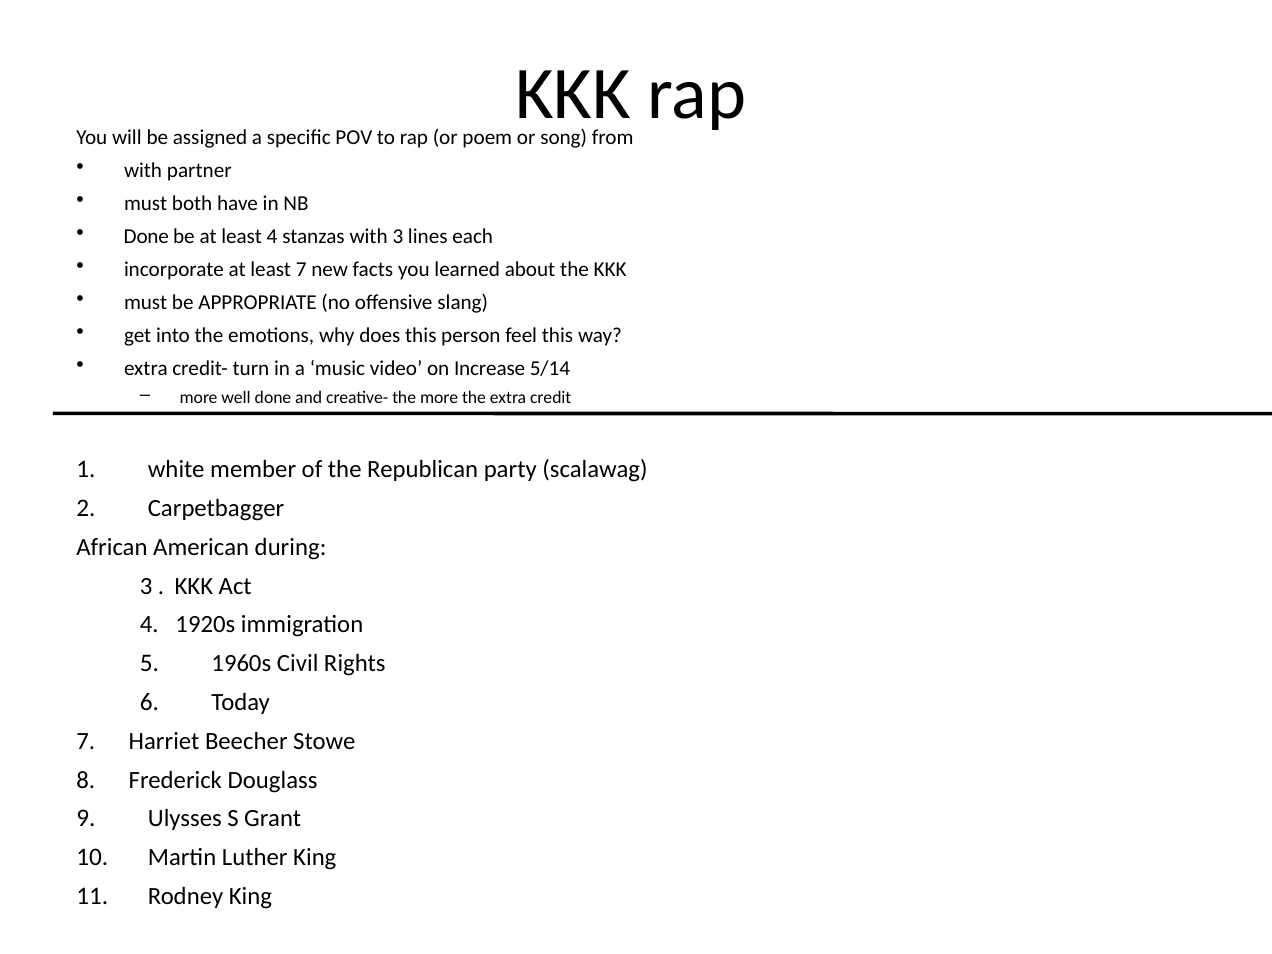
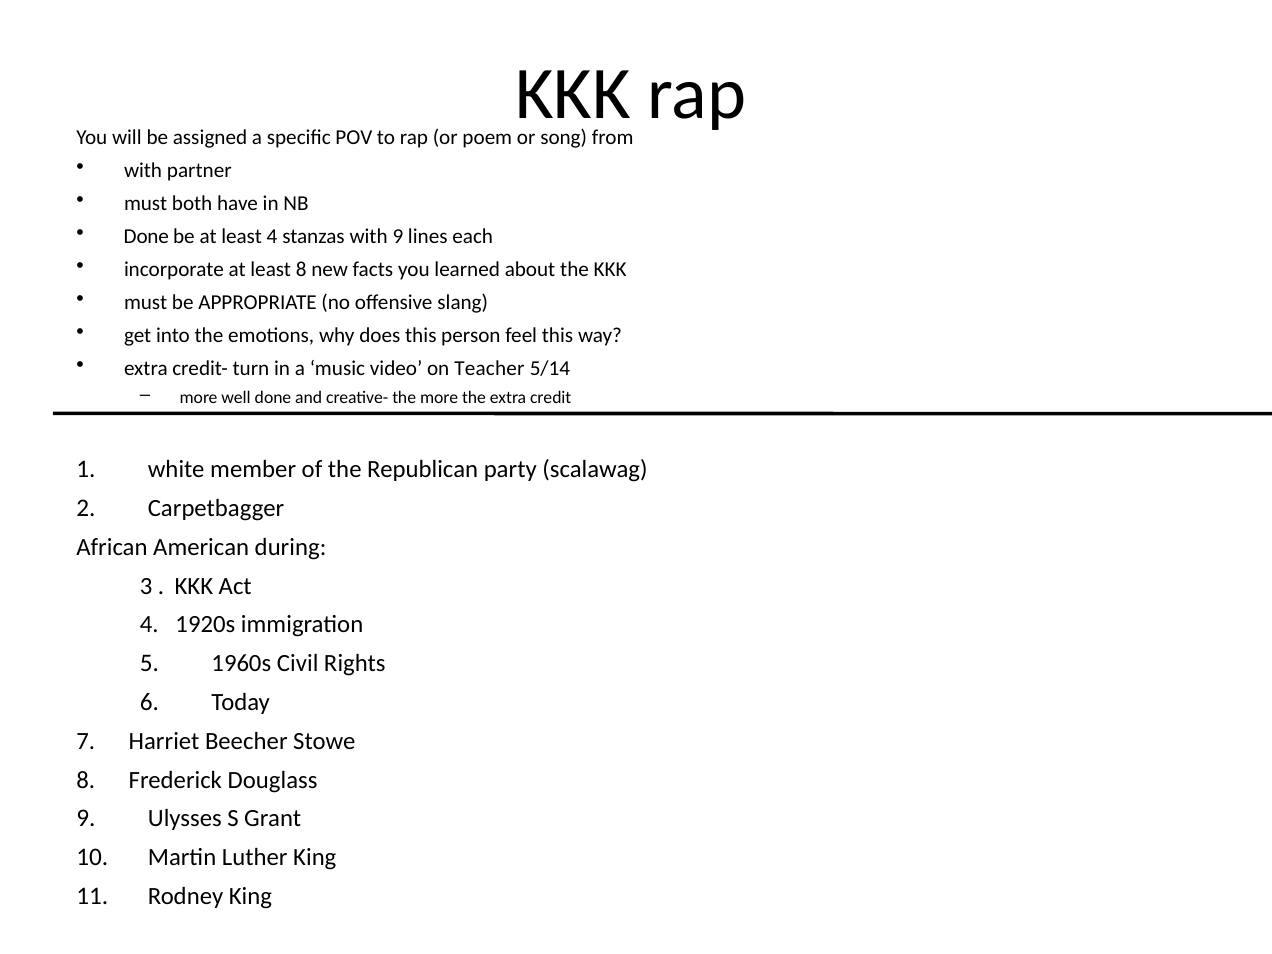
with 3: 3 -> 9
least 7: 7 -> 8
Increase: Increase -> Teacher
